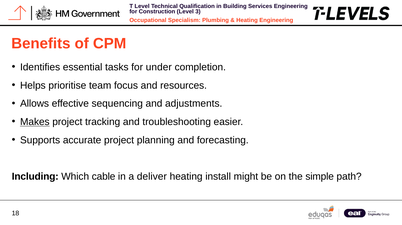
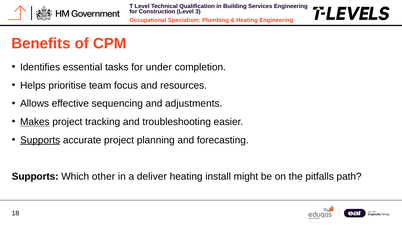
Supports at (40, 140) underline: none -> present
Including at (35, 176): Including -> Supports
cable: cable -> other
simple: simple -> pitfalls
